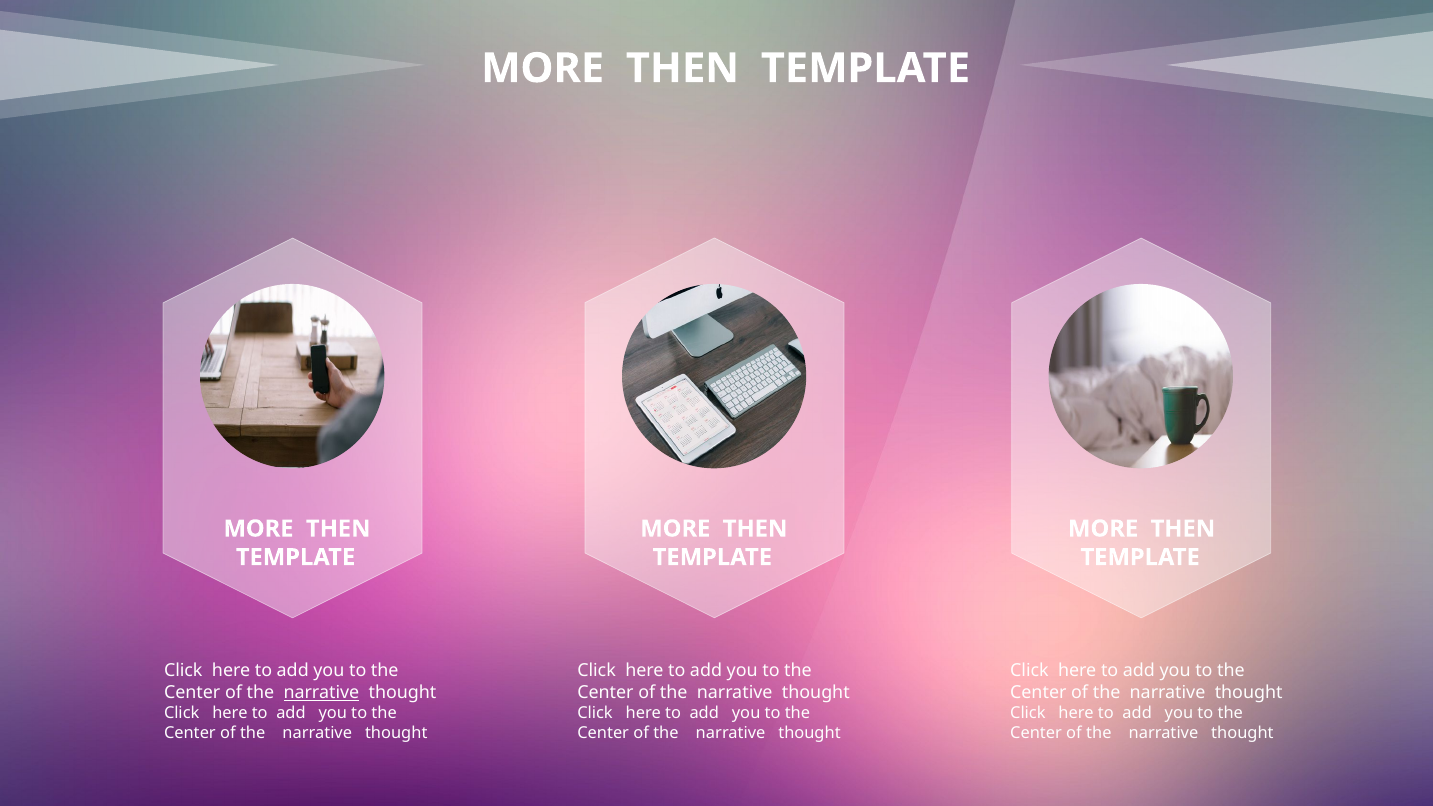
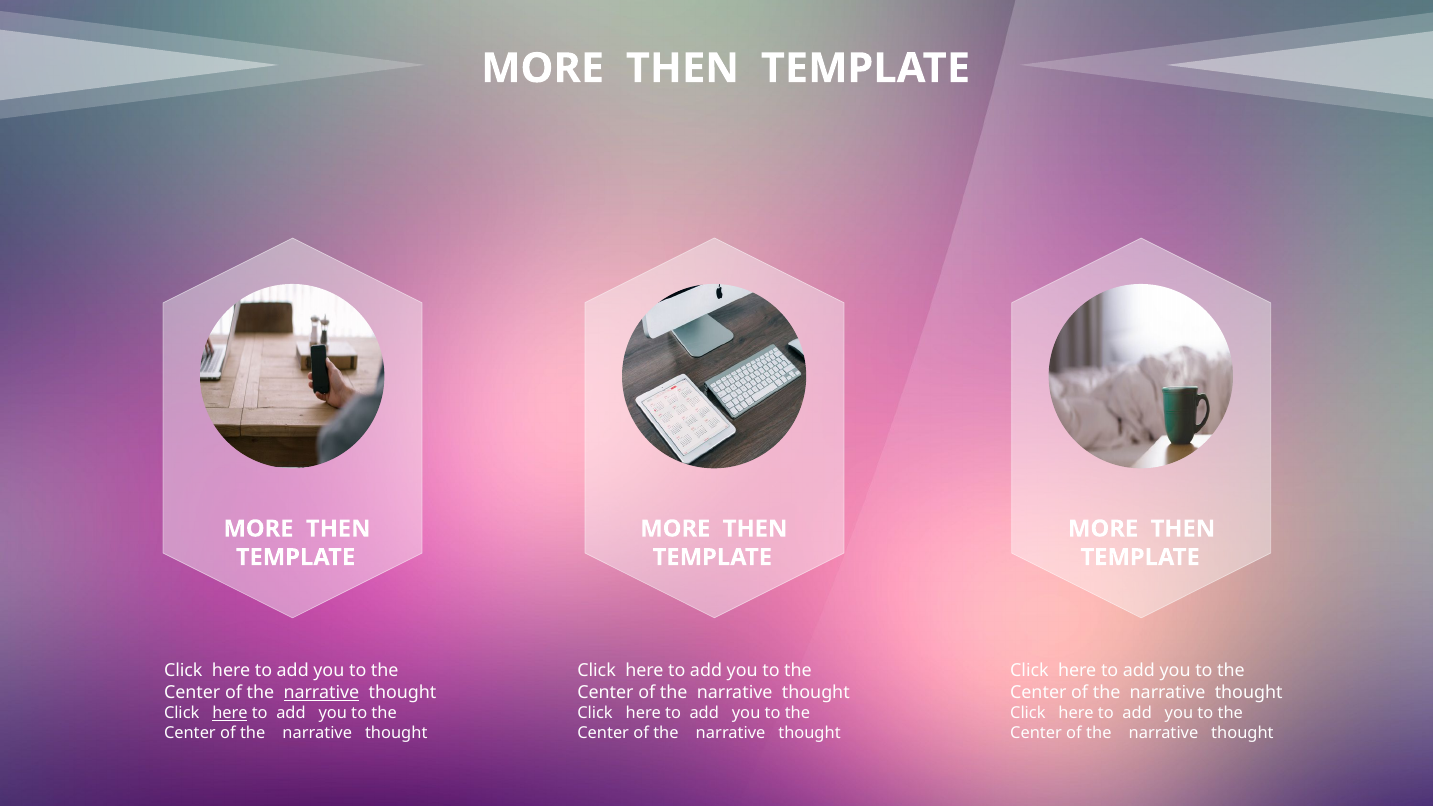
here at (230, 713) underline: none -> present
